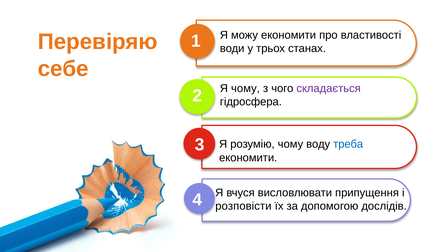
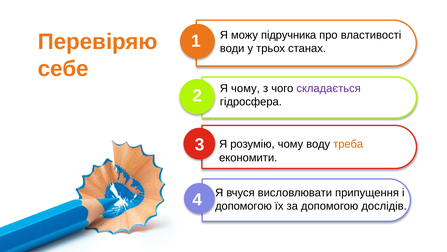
можу економити: економити -> підручника
треба colour: blue -> orange
розповісти at (243, 206): розповісти -> допомогою
